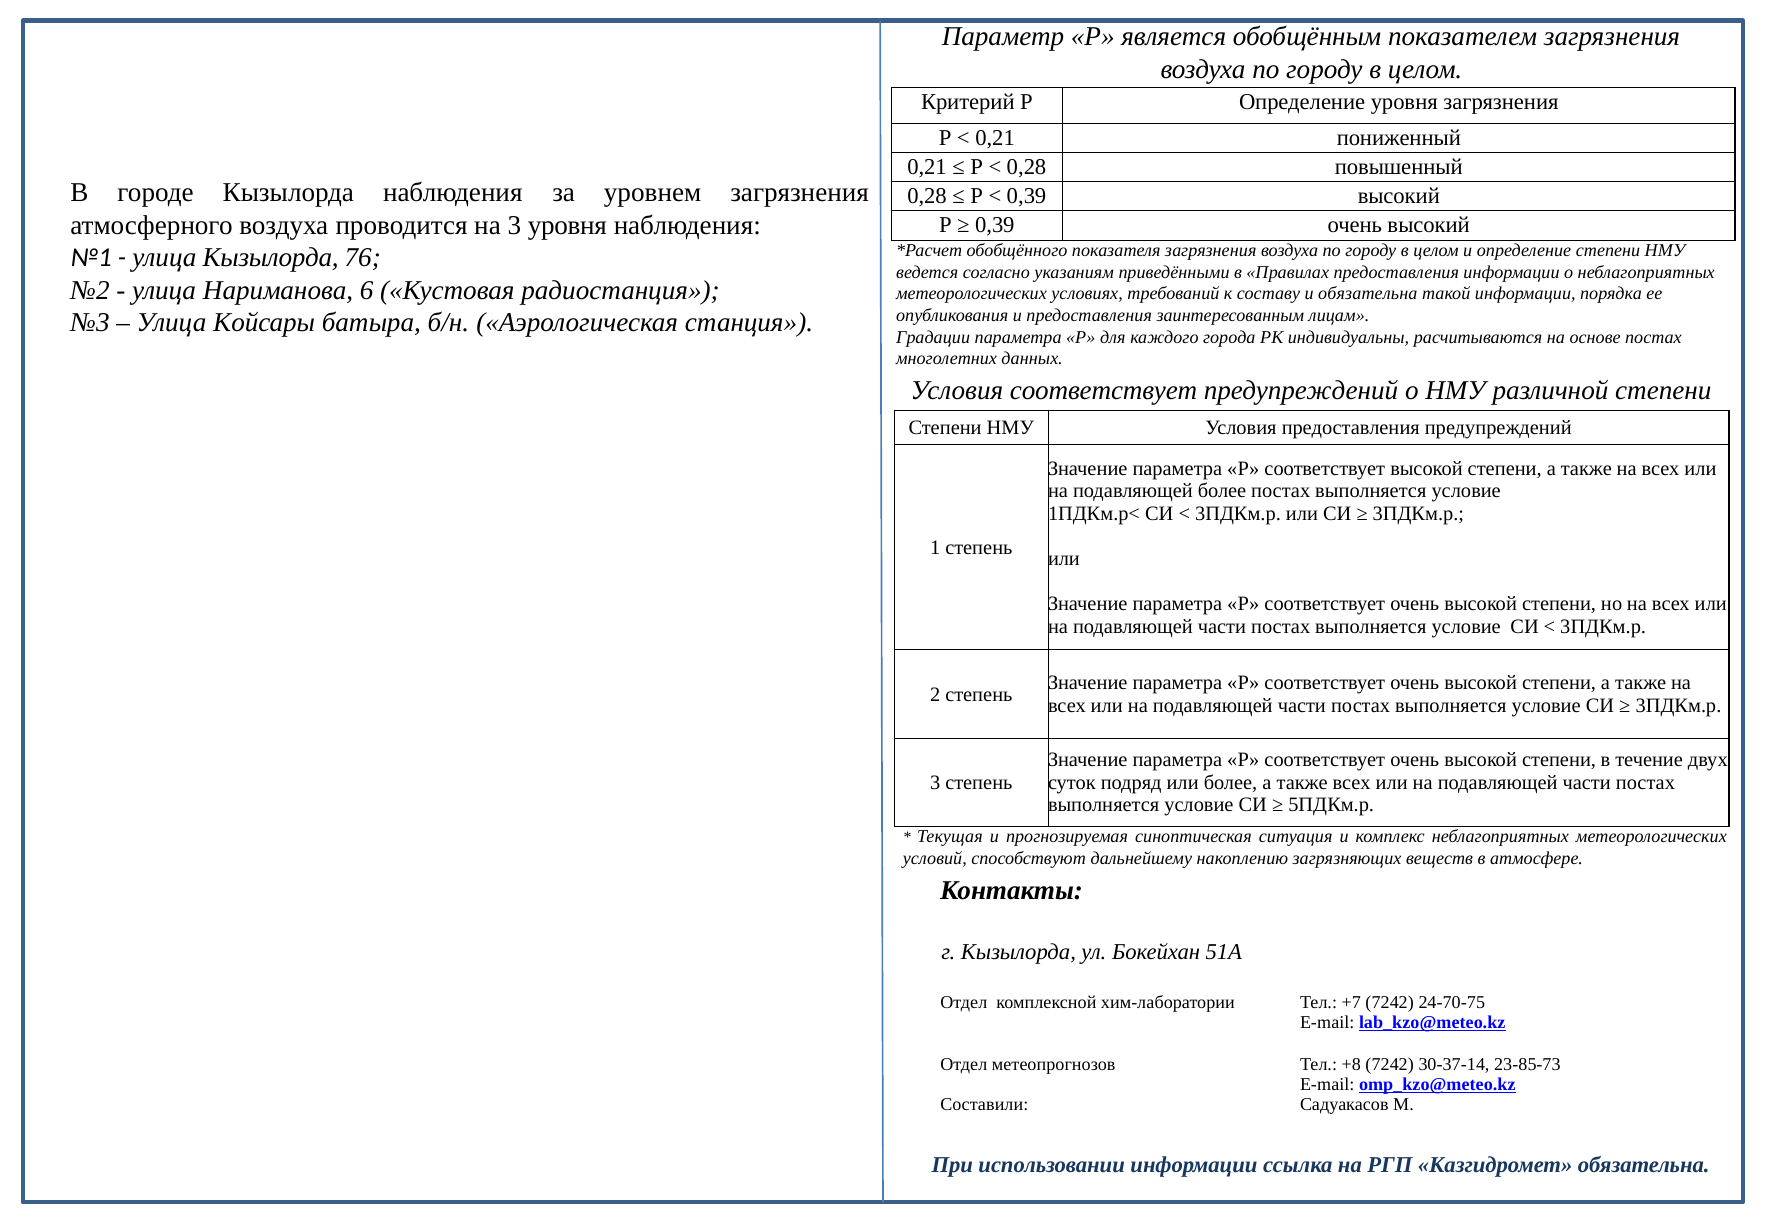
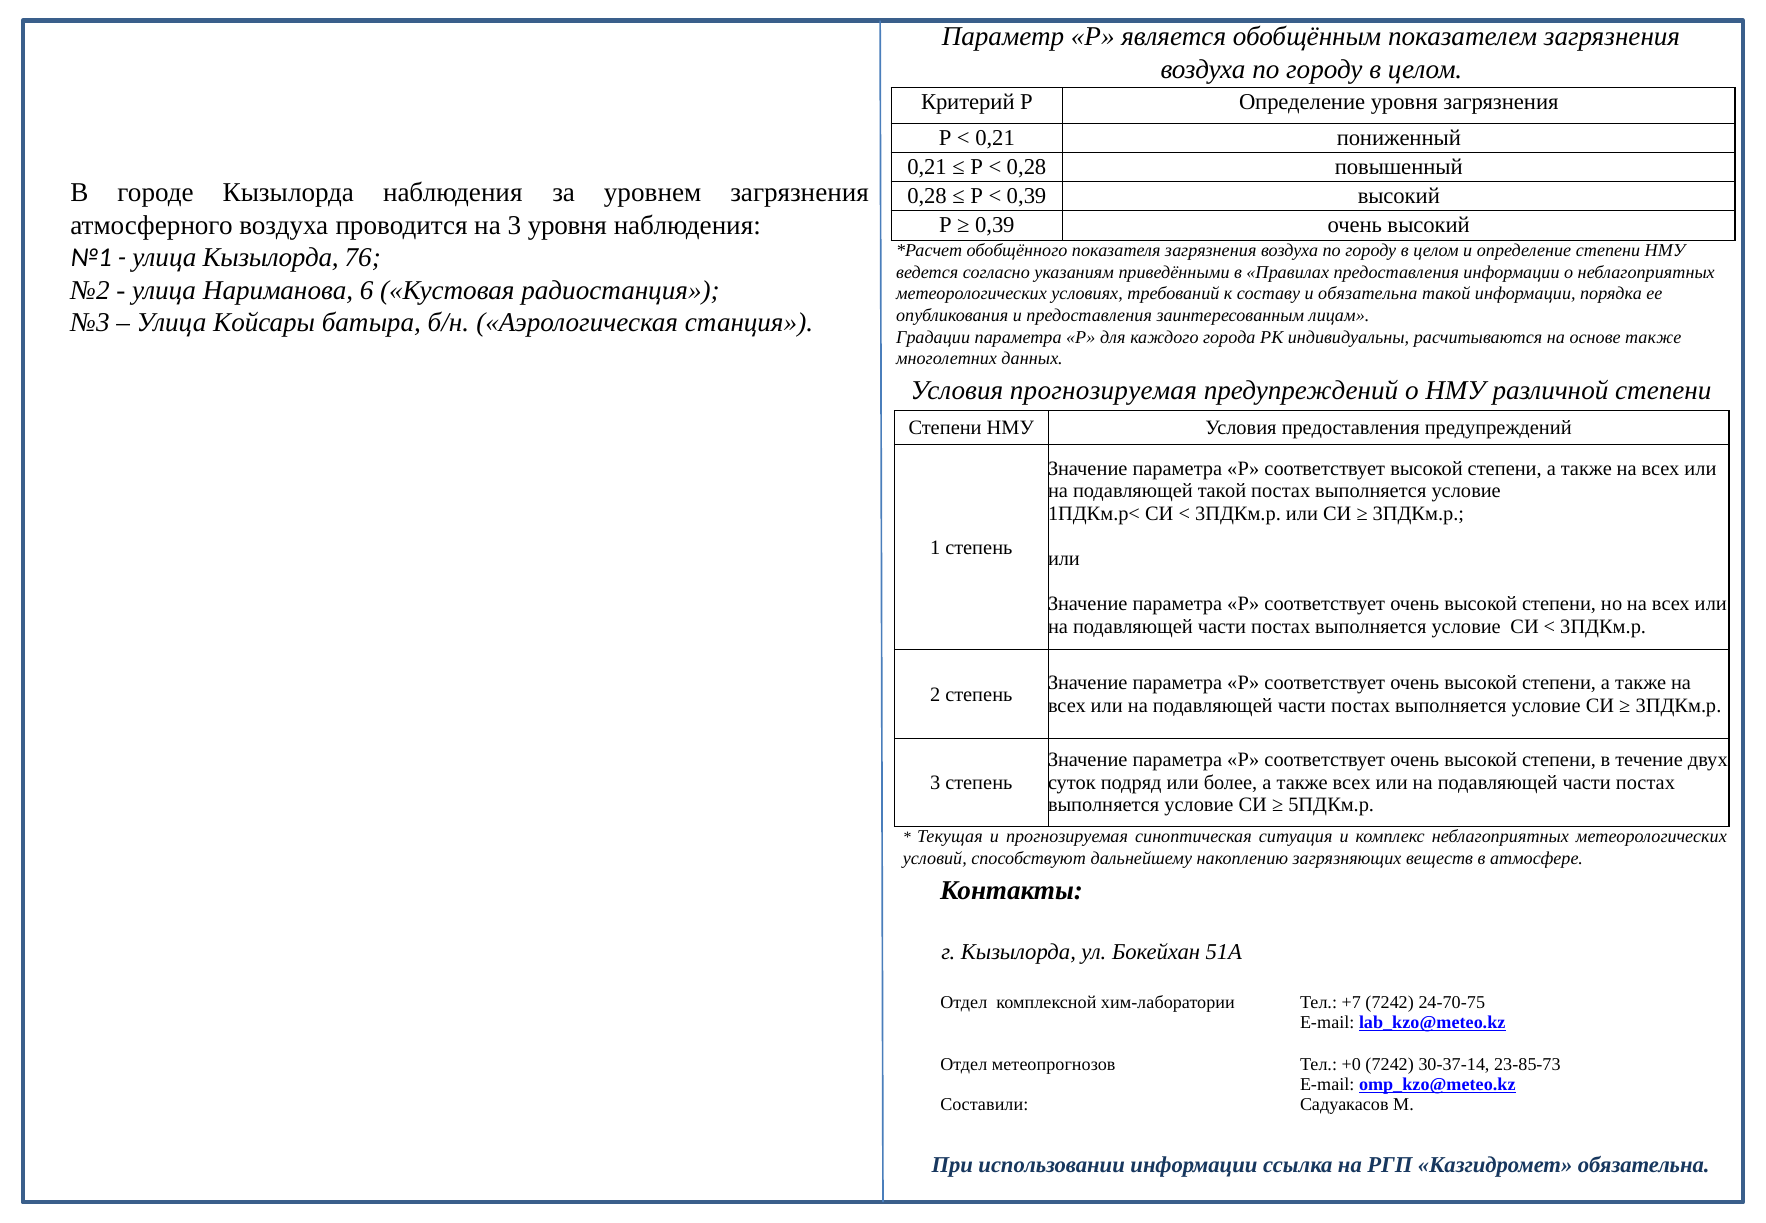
основе постах: постах -> также
Условия соответствует: соответствует -> прогнозируемая
подавляющей более: более -> такой
+8: +8 -> +0
